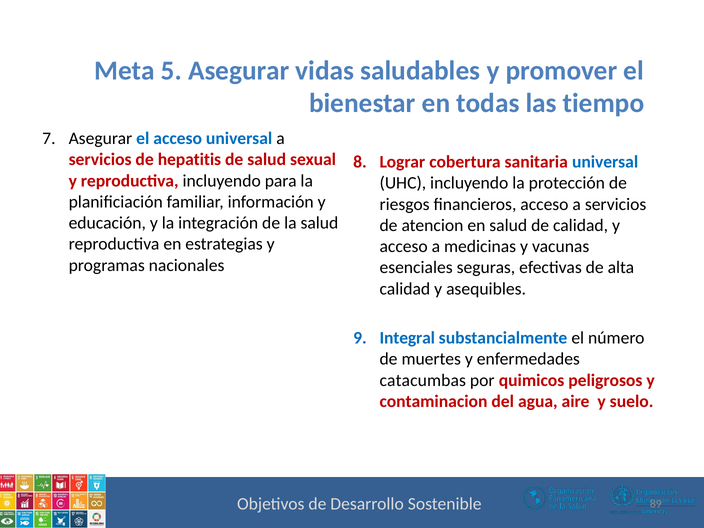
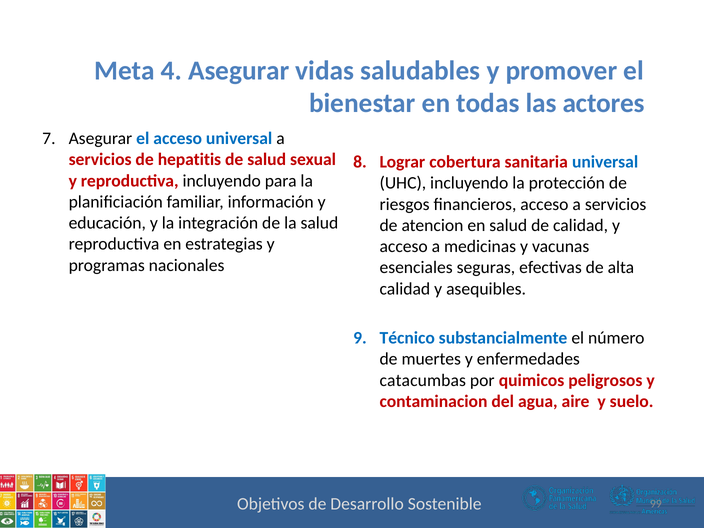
5: 5 -> 4
tiempo: tiempo -> actores
Integral: Integral -> Técnico
89: 89 -> 99
